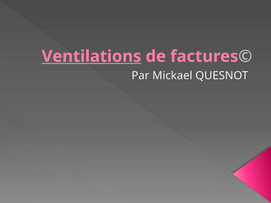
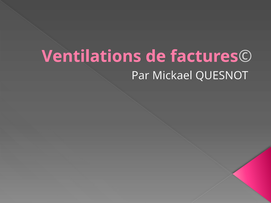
Ventilations underline: present -> none
